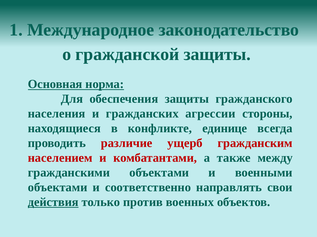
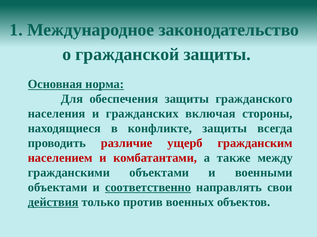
агрессии: агрессии -> включая
конфликте единице: единице -> защиты
соответственно underline: none -> present
